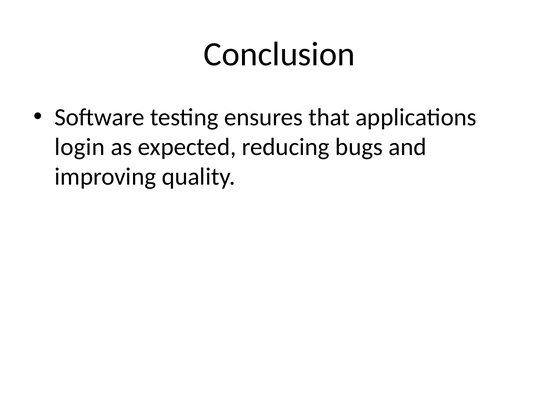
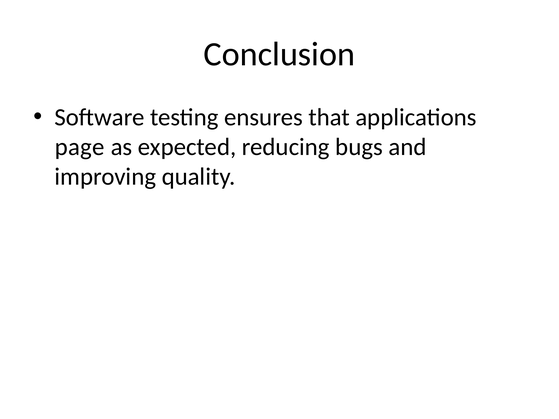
login: login -> page
